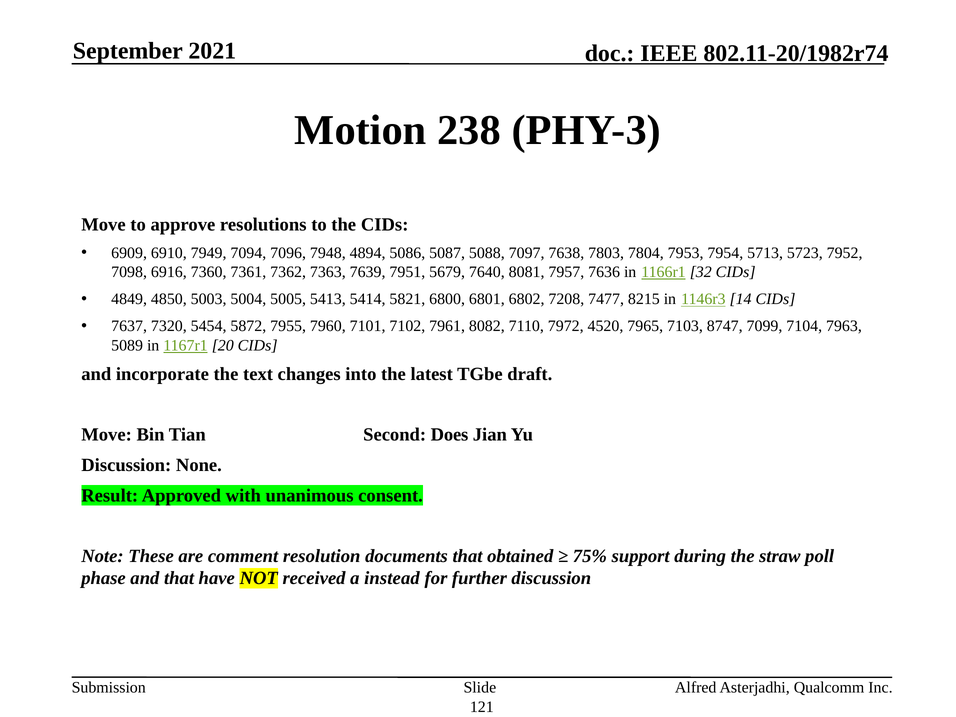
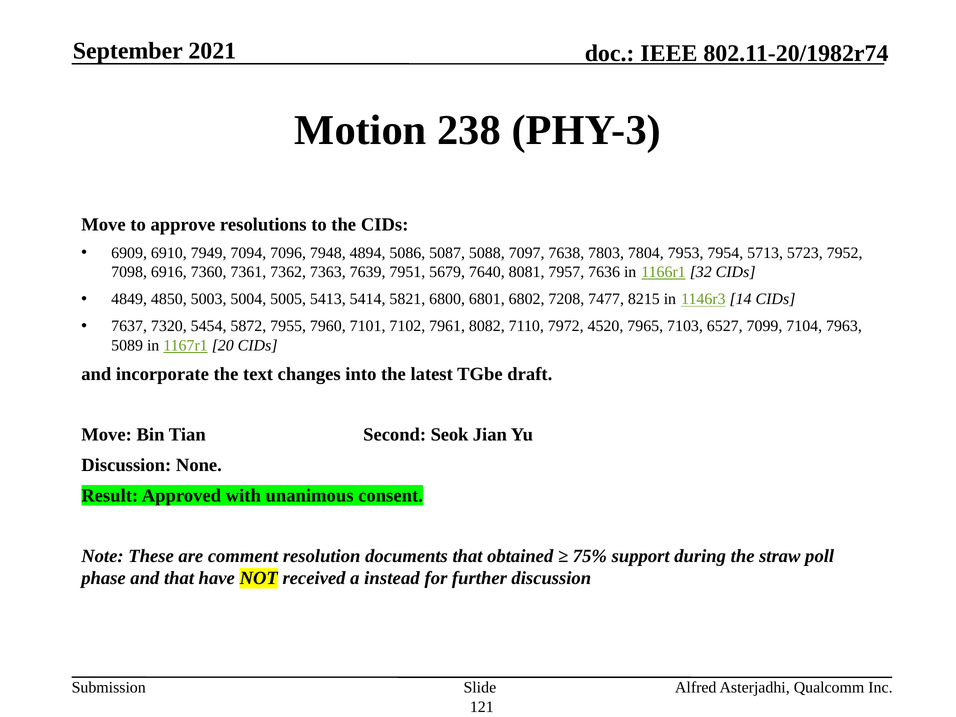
8747: 8747 -> 6527
Does: Does -> Seok
